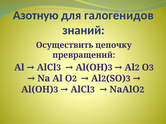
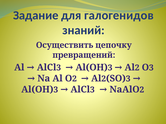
Азотную: Азотную -> Задание
